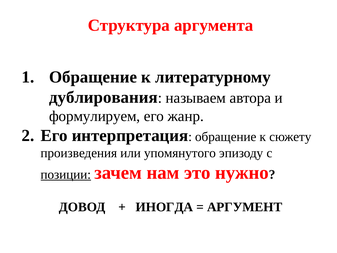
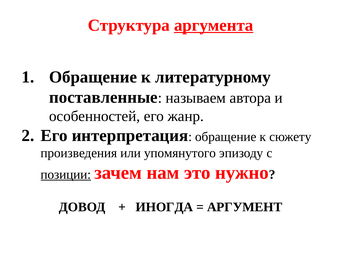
аргумента underline: none -> present
дублирования: дублирования -> поставленные
формулируем: формулируем -> особенностей
